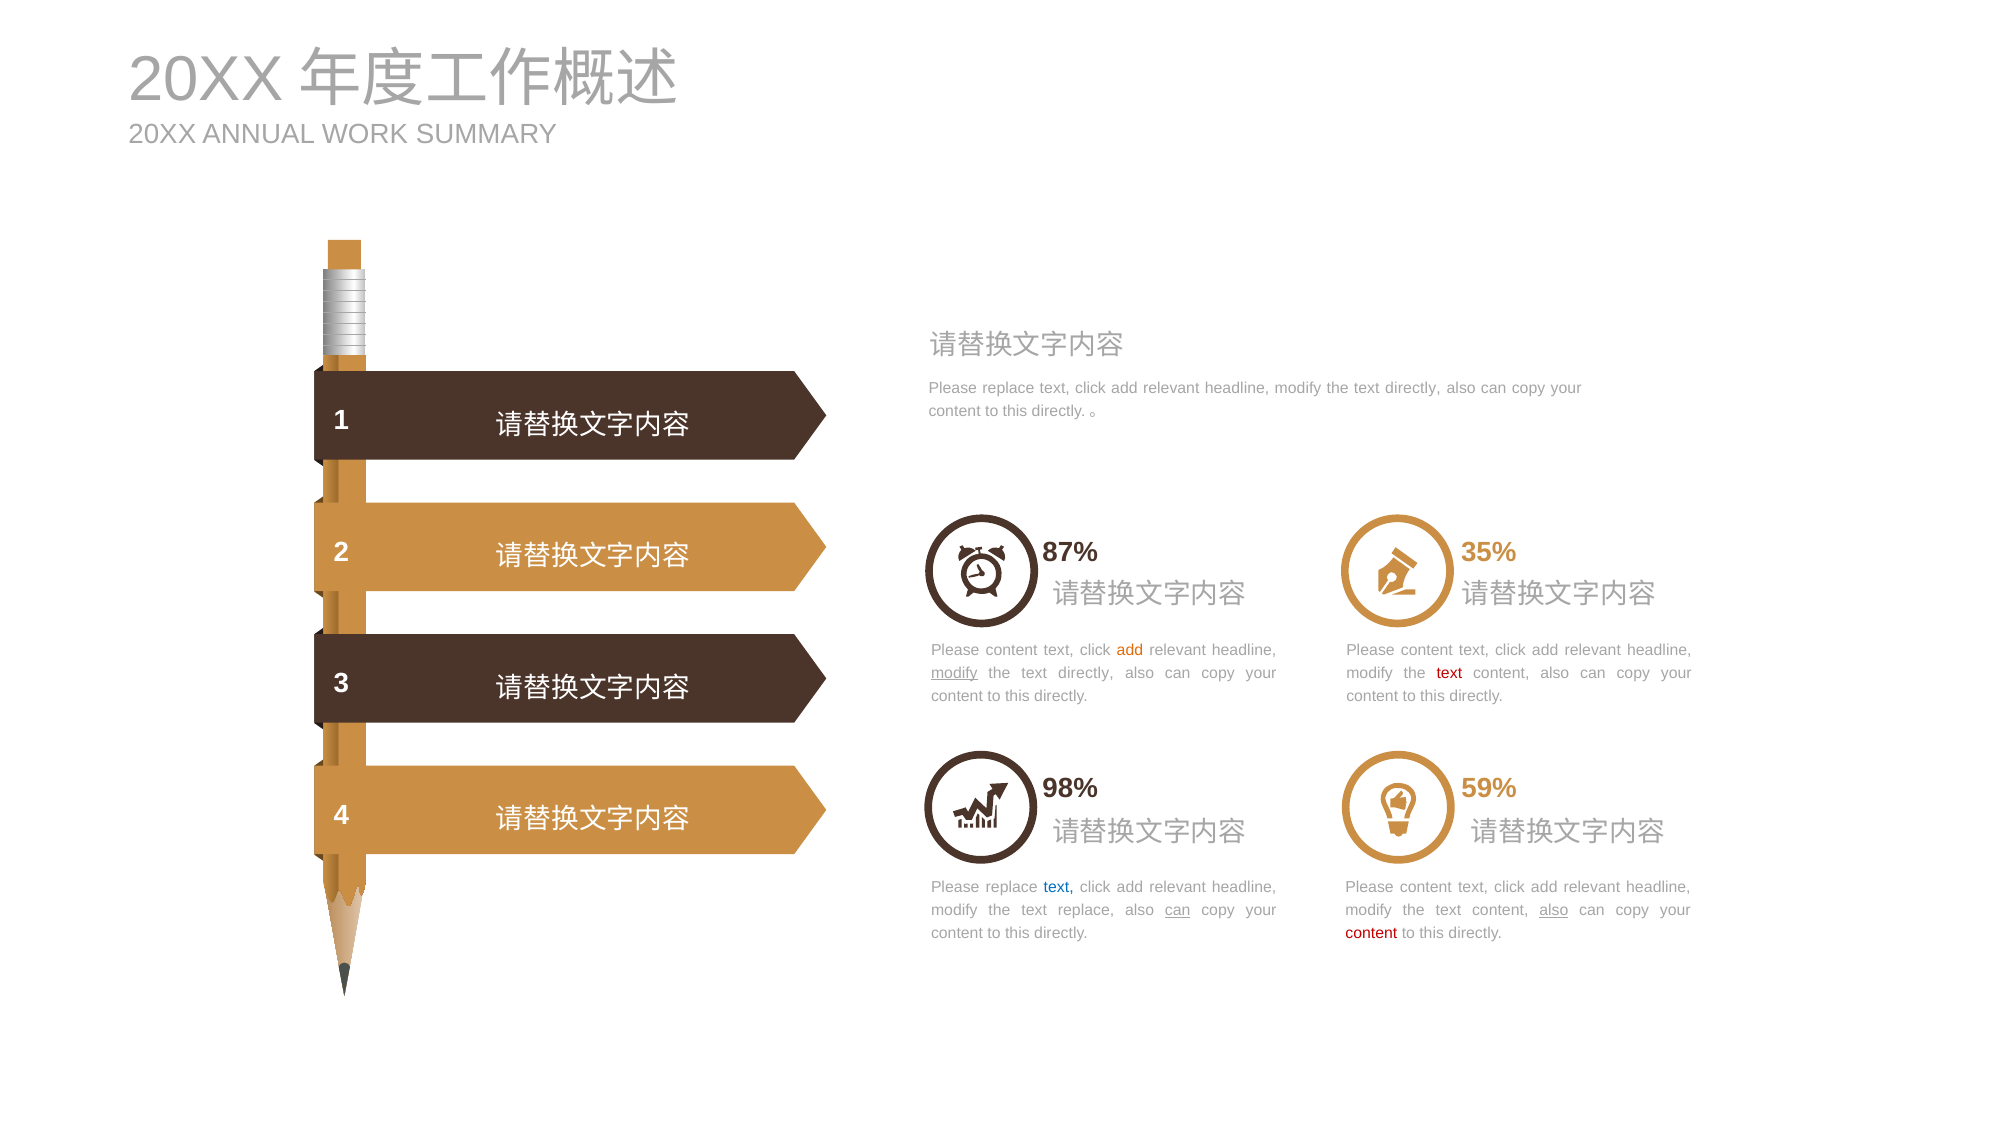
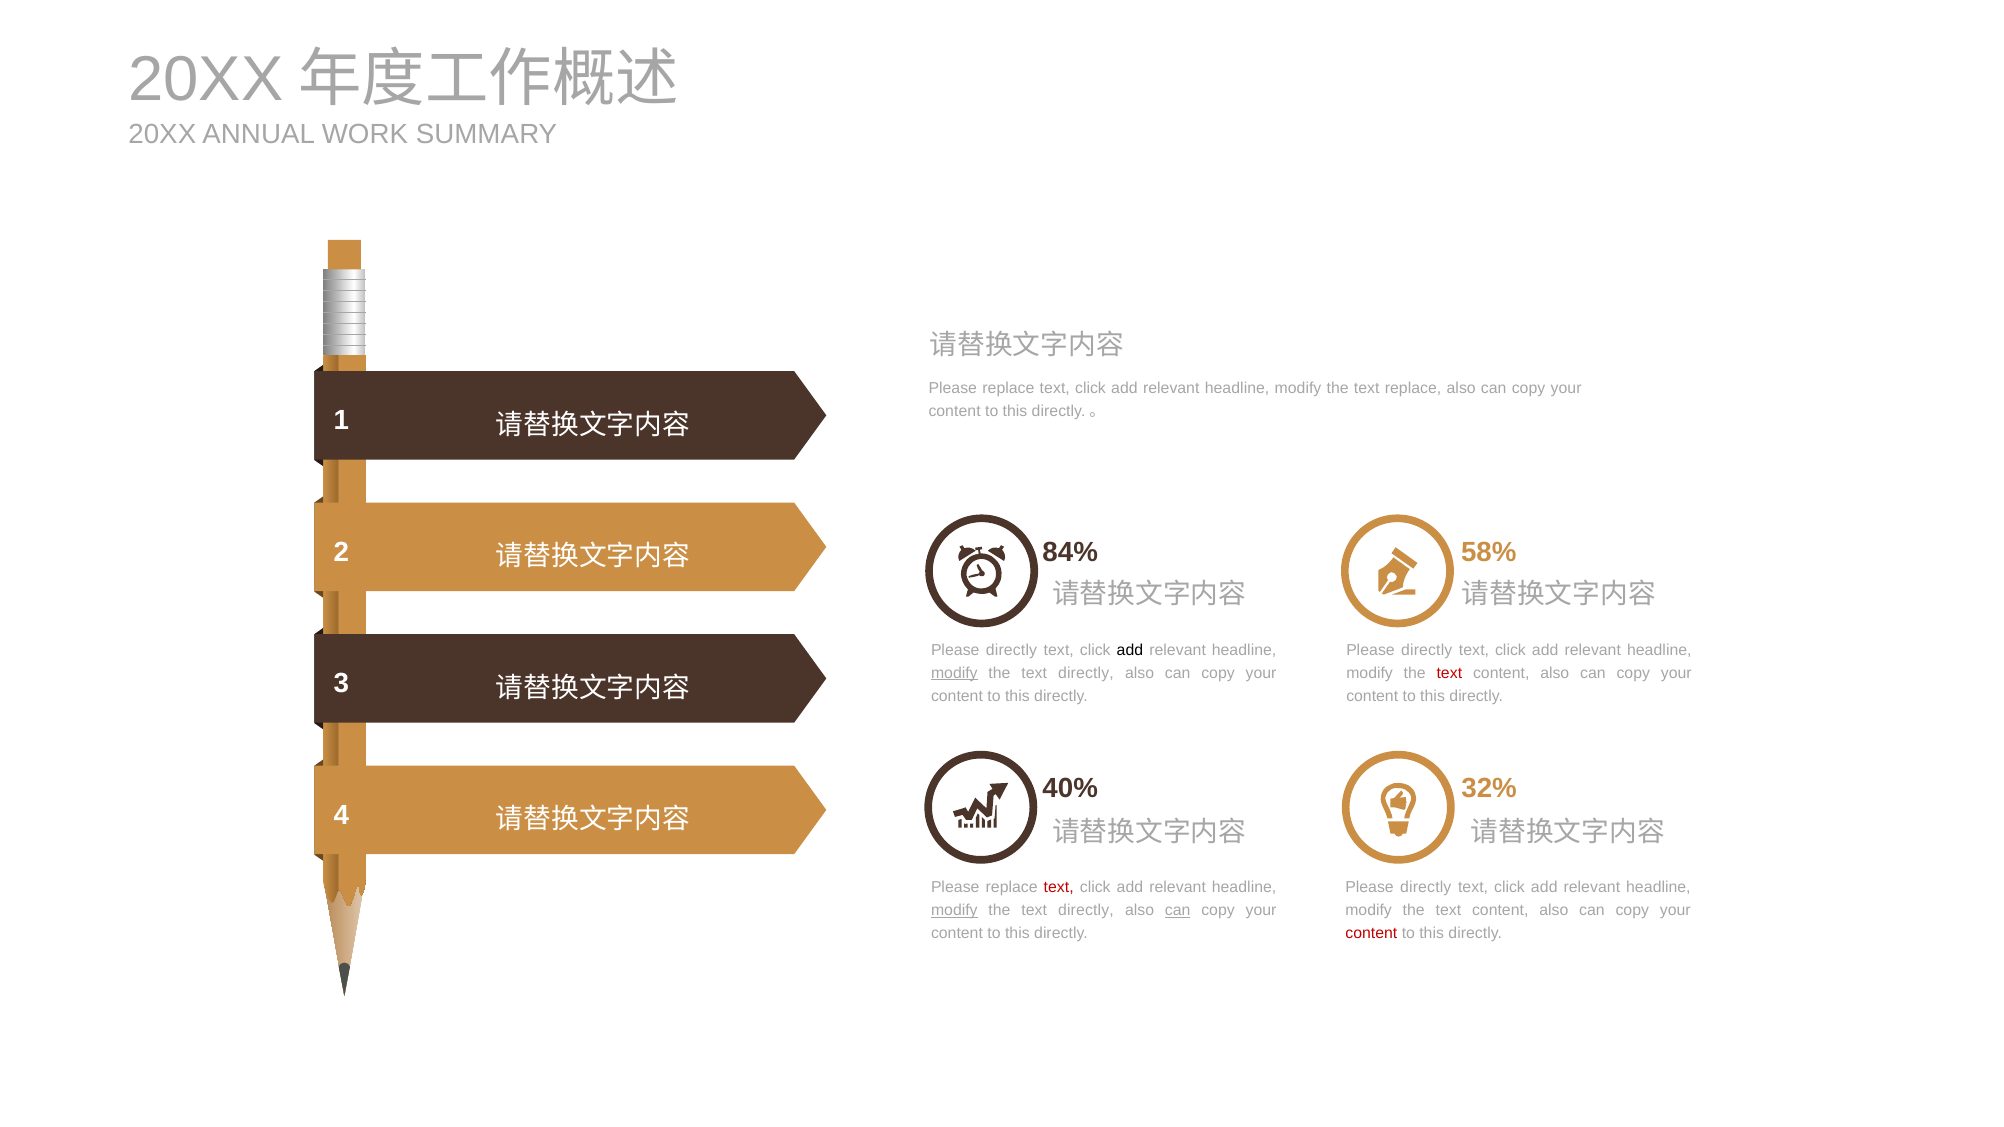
directly at (1413, 388): directly -> replace
87%: 87% -> 84%
35%: 35% -> 58%
content at (1012, 650): content -> directly
add at (1130, 650) colour: orange -> black
content at (1427, 650): content -> directly
98%: 98% -> 40%
59%: 59% -> 32%
text at (1059, 888) colour: blue -> red
content at (1426, 888): content -> directly
modify at (954, 911) underline: none -> present
replace at (1086, 911): replace -> directly
also at (1554, 911) underline: present -> none
